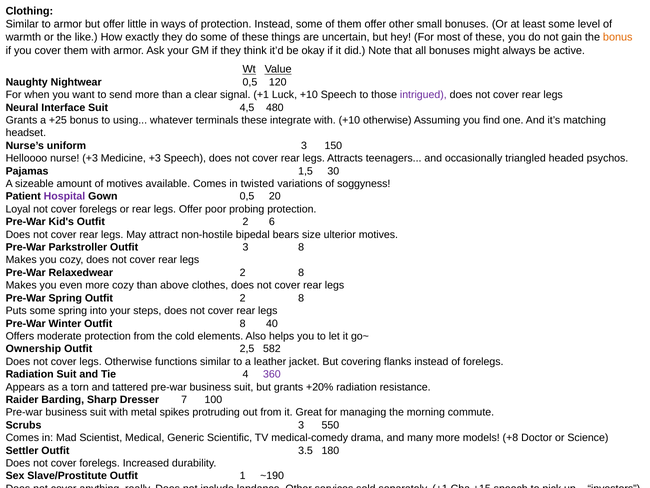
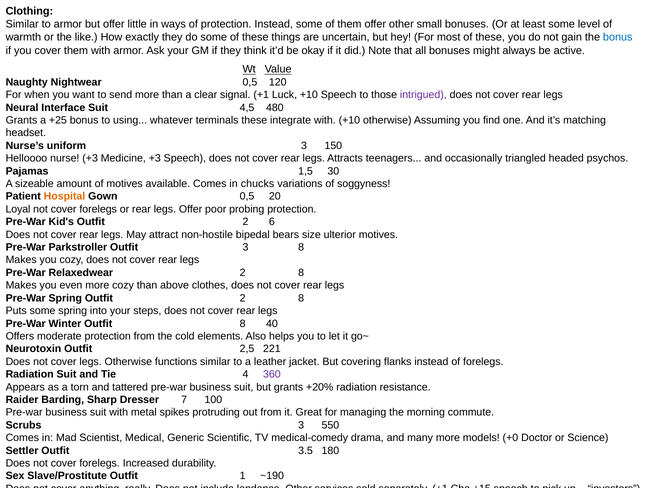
bonus at (618, 37) colour: orange -> blue
twisted: twisted -> chucks
Hospital colour: purple -> orange
Ownership: Ownership -> Neurotoxin
582: 582 -> 221
+8: +8 -> +0
